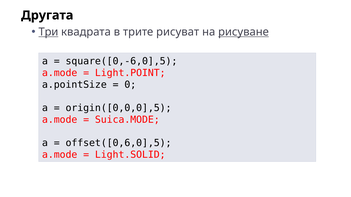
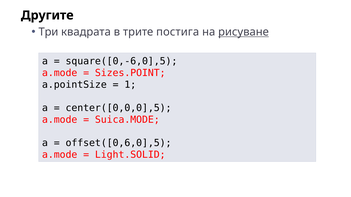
Другата: Другата -> Другите
Три underline: present -> none
рисуват: рисуват -> постига
Light.POINT: Light.POINT -> Sizes.POINT
0: 0 -> 1
origin([0,0,0],5: origin([0,0,0],5 -> center([0,0,0],5
